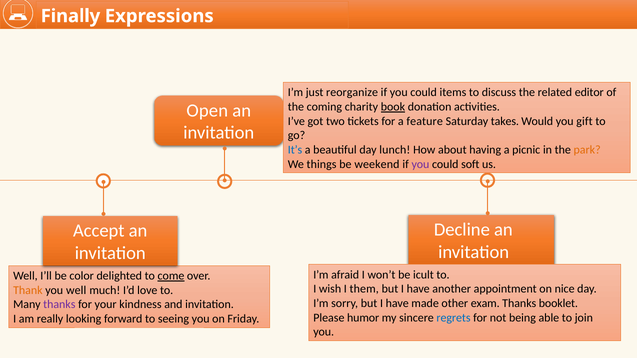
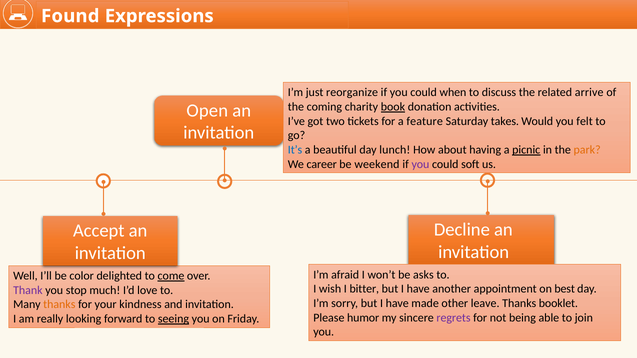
Finally: Finally -> Found
items: items -> when
editor: editor -> arrive
gift: gift -> felt
picnic underline: none -> present
things: things -> career
icult: icult -> asks
them: them -> bitter
nice: nice -> best
Thank colour: orange -> purple
you well: well -> stop
exam: exam -> leave
thanks at (59, 305) colour: purple -> orange
regrets colour: blue -> purple
seeing underline: none -> present
